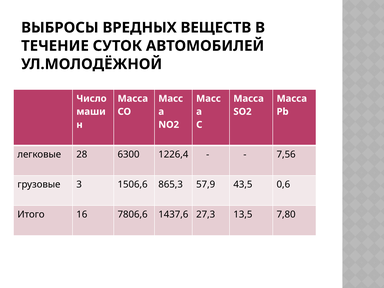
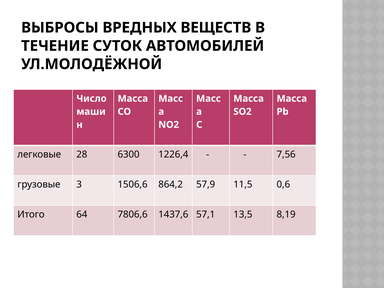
865,3: 865,3 -> 864,2
43,5: 43,5 -> 11,5
16: 16 -> 64
27,3: 27,3 -> 57,1
7,80: 7,80 -> 8,19
